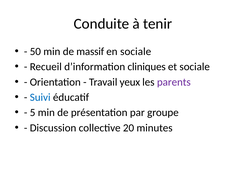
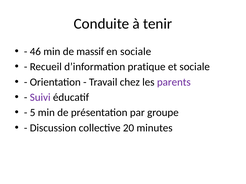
50: 50 -> 46
cliniques: cliniques -> pratique
yeux: yeux -> chez
Suivi colour: blue -> purple
